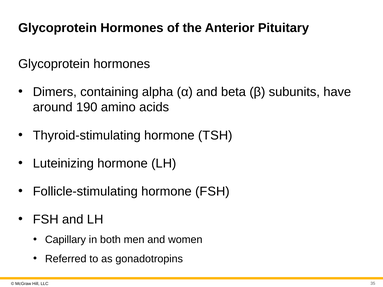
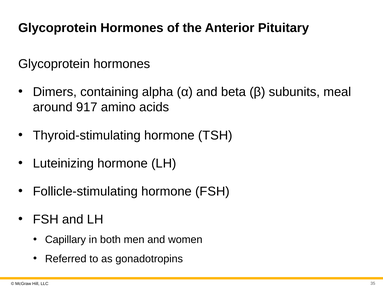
have: have -> meal
190: 190 -> 917
